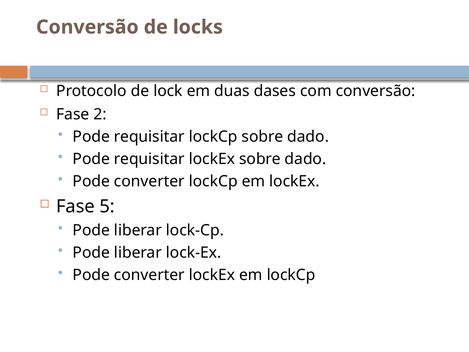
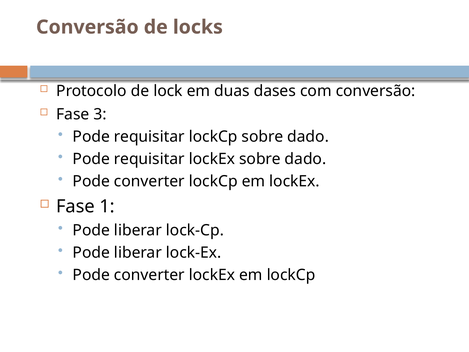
2: 2 -> 3
5: 5 -> 1
